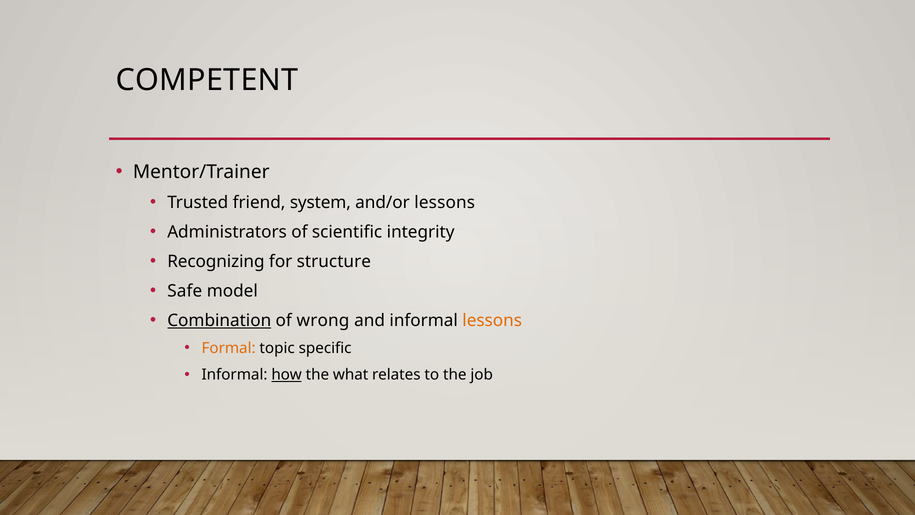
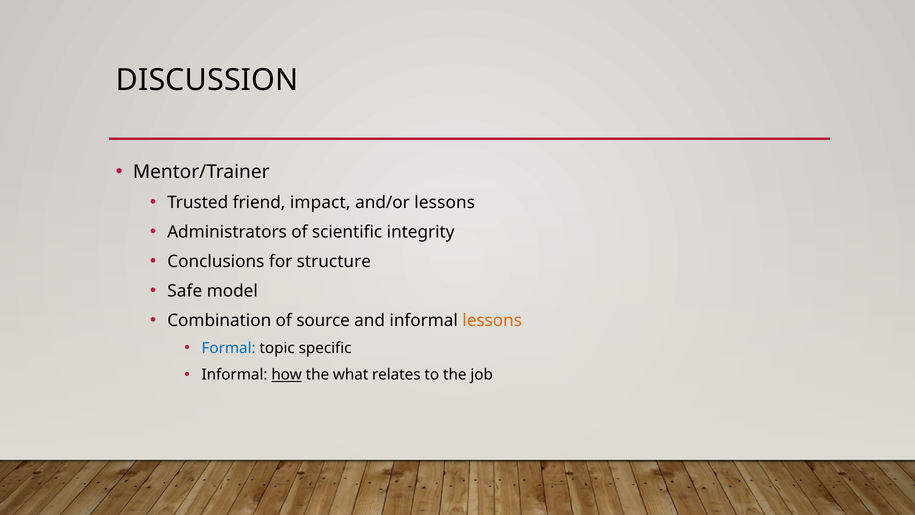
COMPETENT: COMPETENT -> DISCUSSION
system: system -> impact
Recognizing: Recognizing -> Conclusions
Combination underline: present -> none
wrong: wrong -> source
Formal colour: orange -> blue
